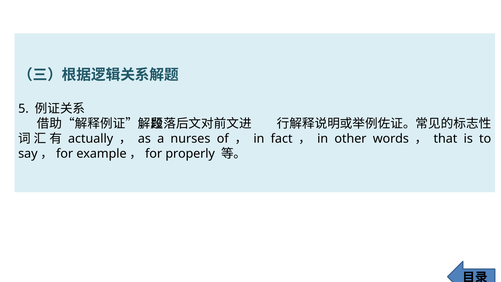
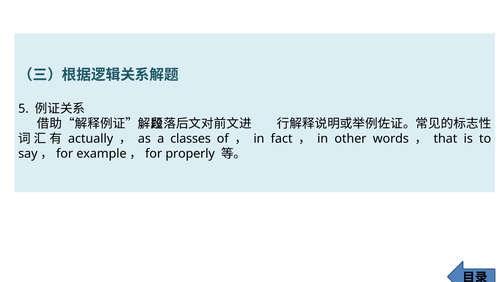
nurses: nurses -> classes
